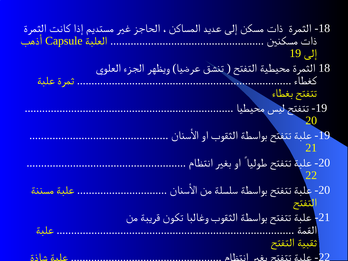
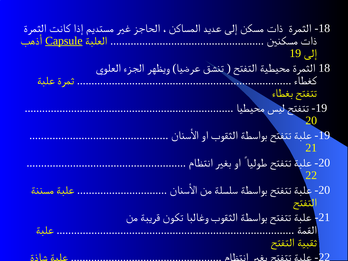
Capsule underline: none -> present
